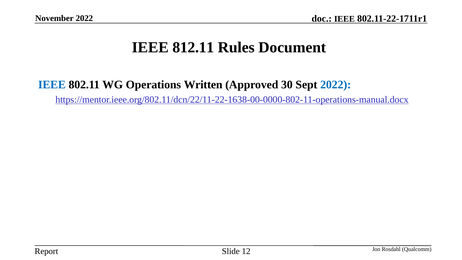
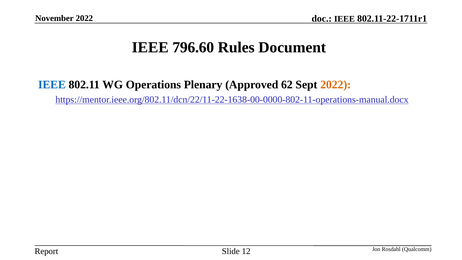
812.11: 812.11 -> 796.60
Written: Written -> Plenary
30: 30 -> 62
2022 at (336, 85) colour: blue -> orange
